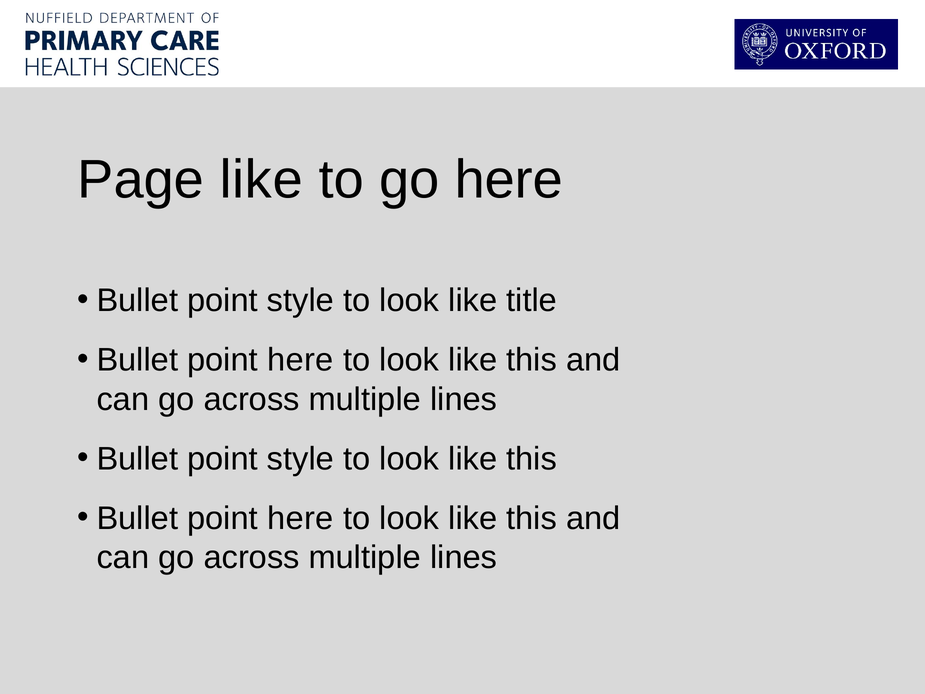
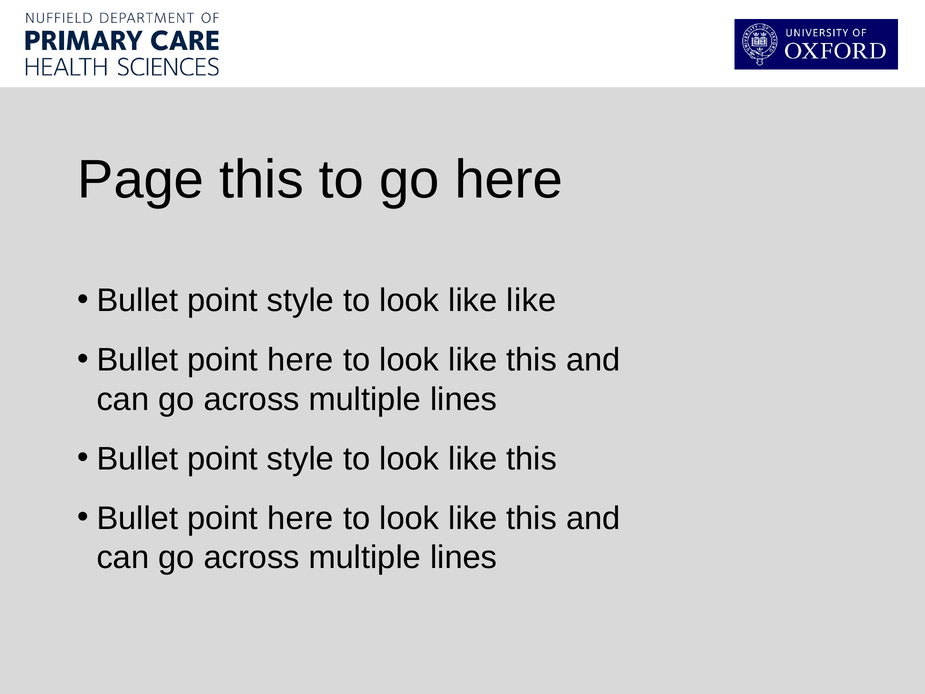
Page like: like -> this
like title: title -> like
